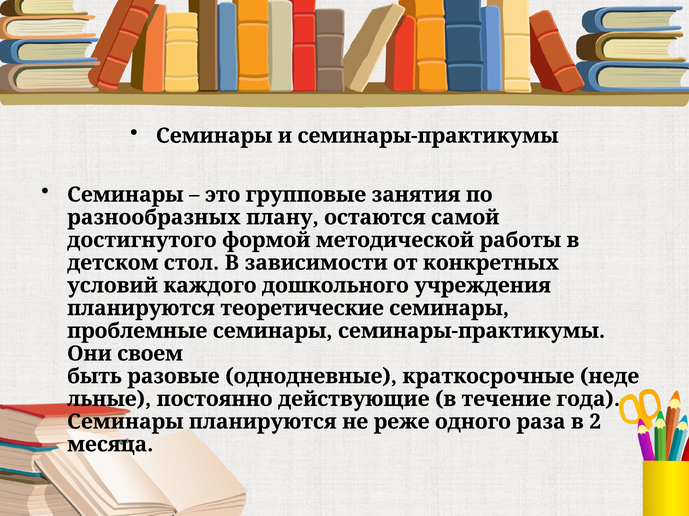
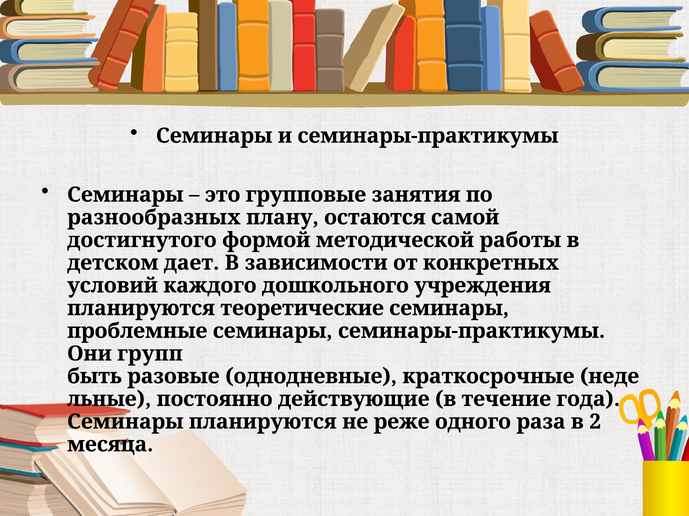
стол: стол -> дает
своем: своем -> групп
